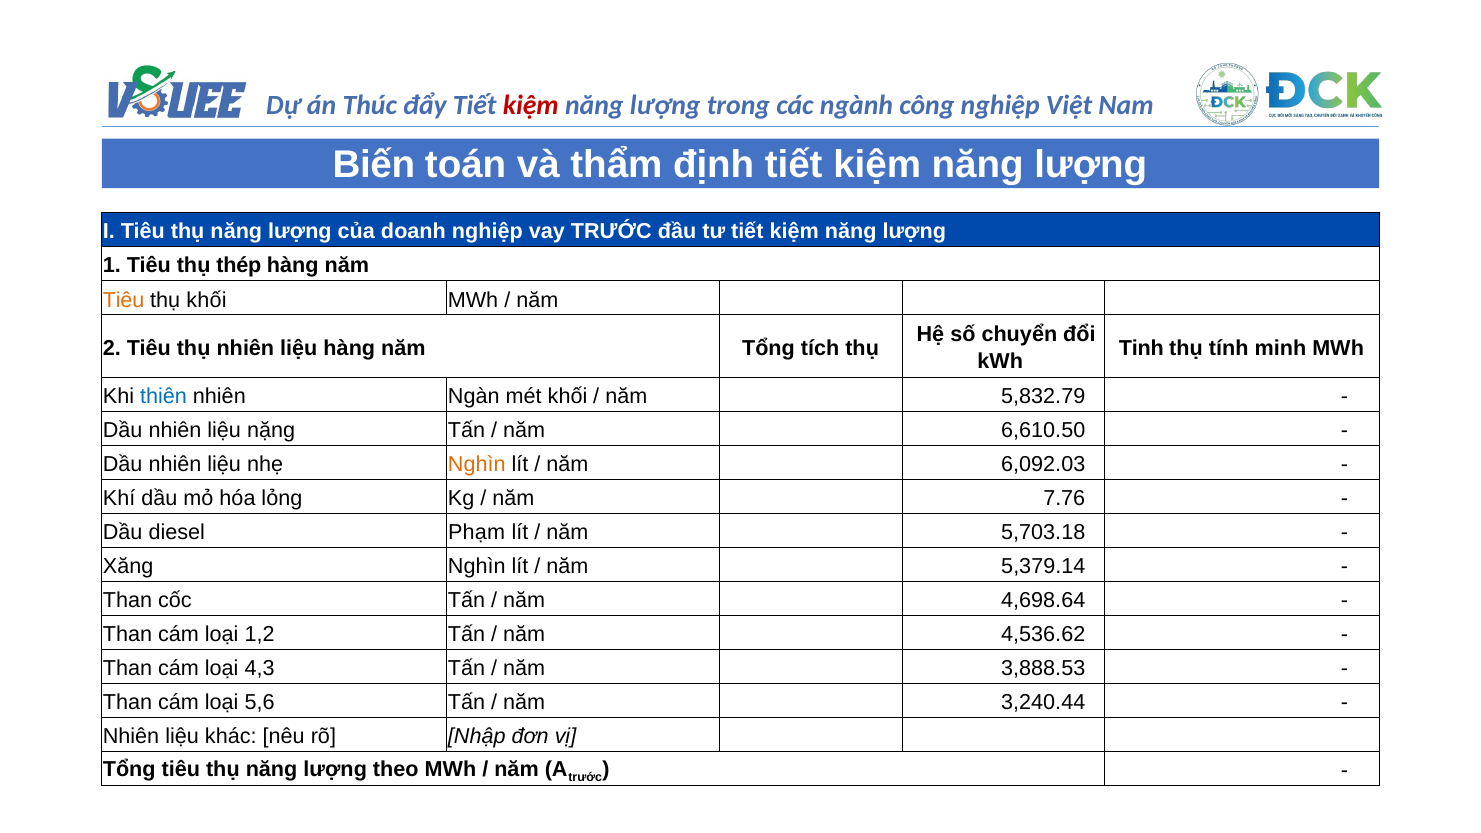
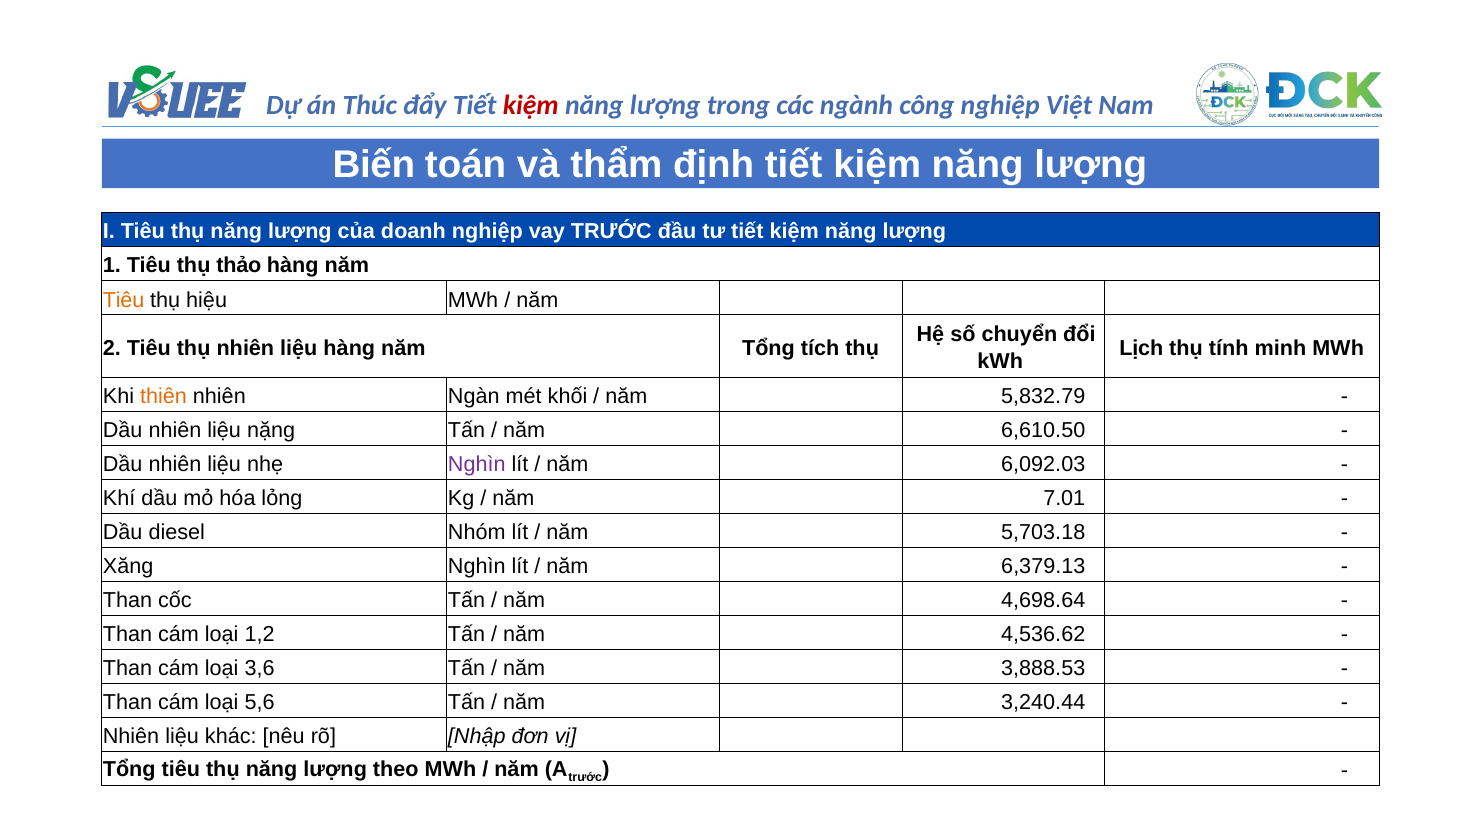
thép: thép -> thảo
thụ khối: khối -> hiệu
Tinh: Tinh -> Lịch
thiên colour: blue -> orange
Nghìn at (477, 464) colour: orange -> purple
7.76: 7.76 -> 7.01
Phạm: Phạm -> Nhóm
5,379.14: 5,379.14 -> 6,379.13
4,3: 4,3 -> 3,6
